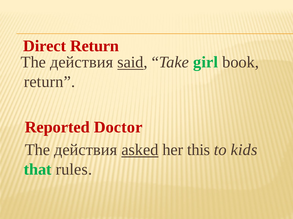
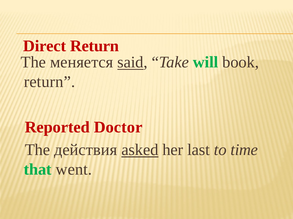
действия at (82, 62): действия -> меняется
girl: girl -> will
this: this -> last
kids: kids -> time
rules: rules -> went
